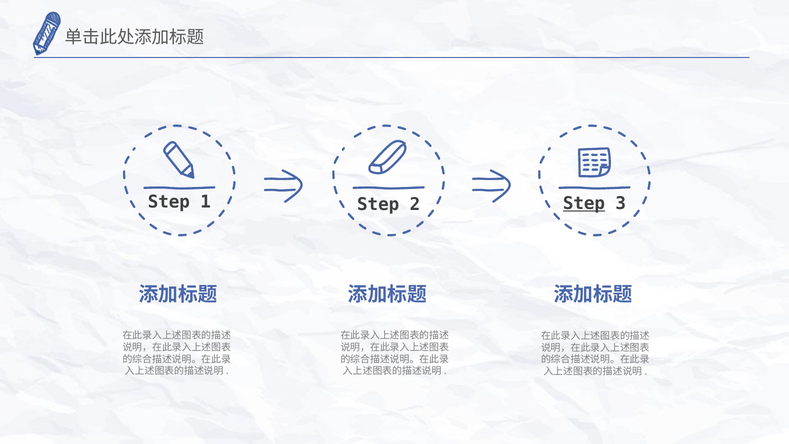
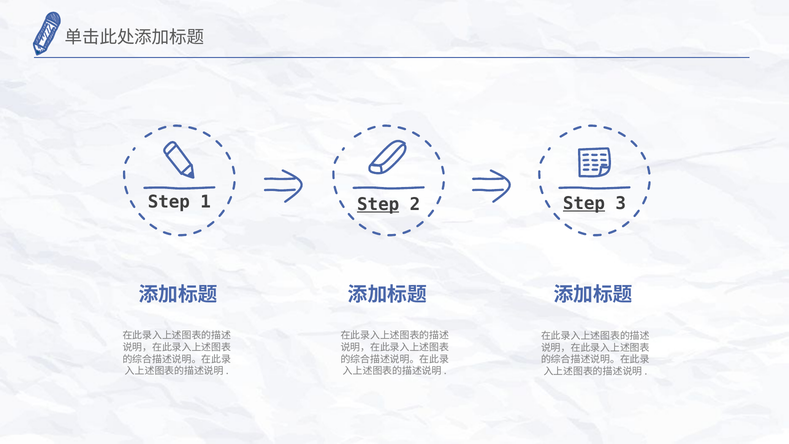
Step at (378, 204) underline: none -> present
